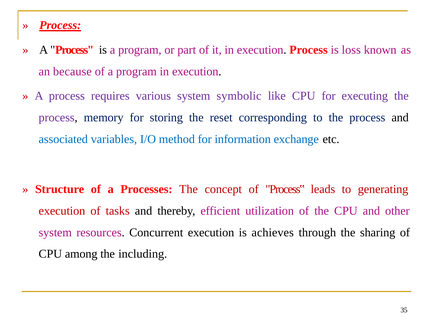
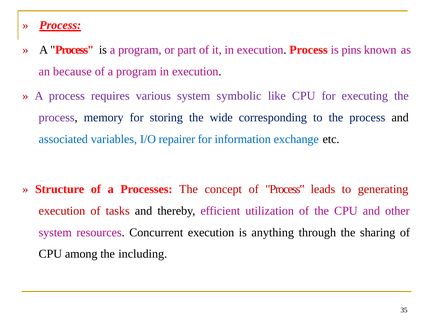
loss: loss -> pins
reset: reset -> wide
method: method -> repairer
achieves: achieves -> anything
